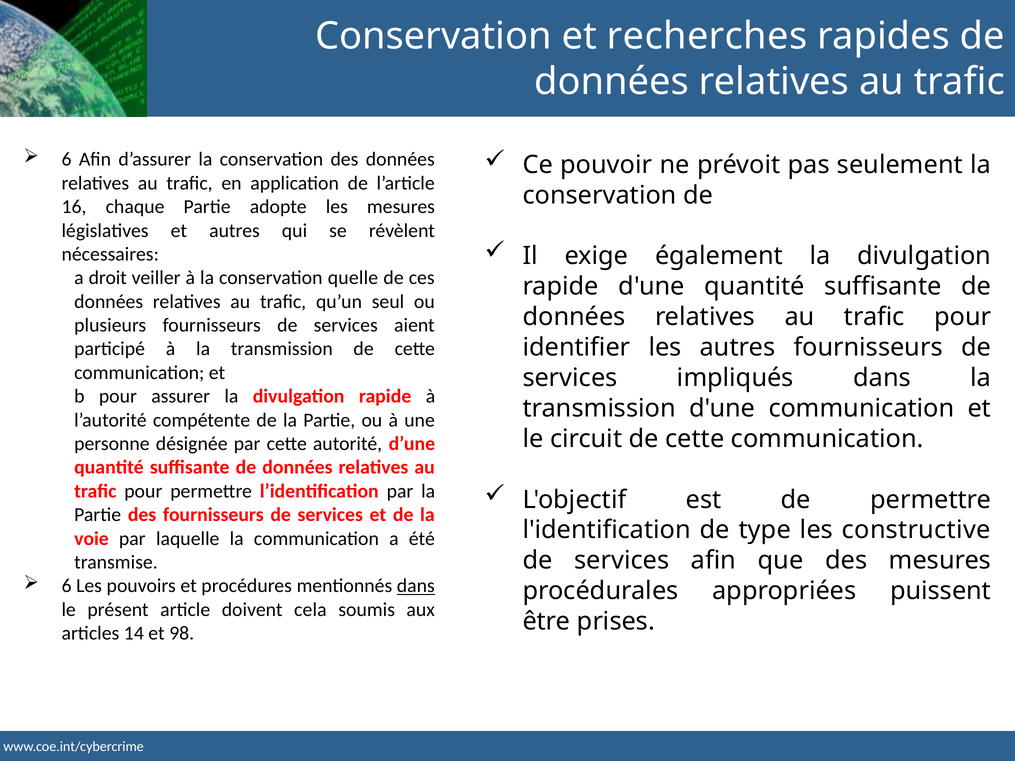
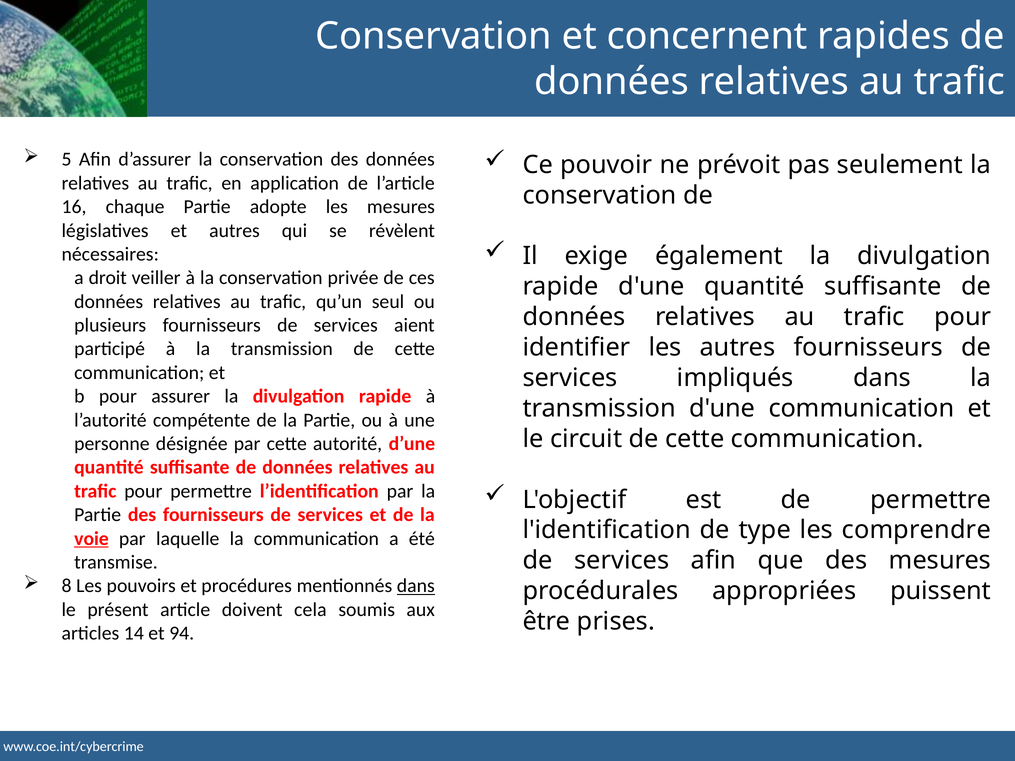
recherches: recherches -> concernent
6 at (67, 160): 6 -> 5
quelle: quelle -> privée
constructive: constructive -> comprendre
voie underline: none -> present
6 at (67, 586): 6 -> 8
98: 98 -> 94
